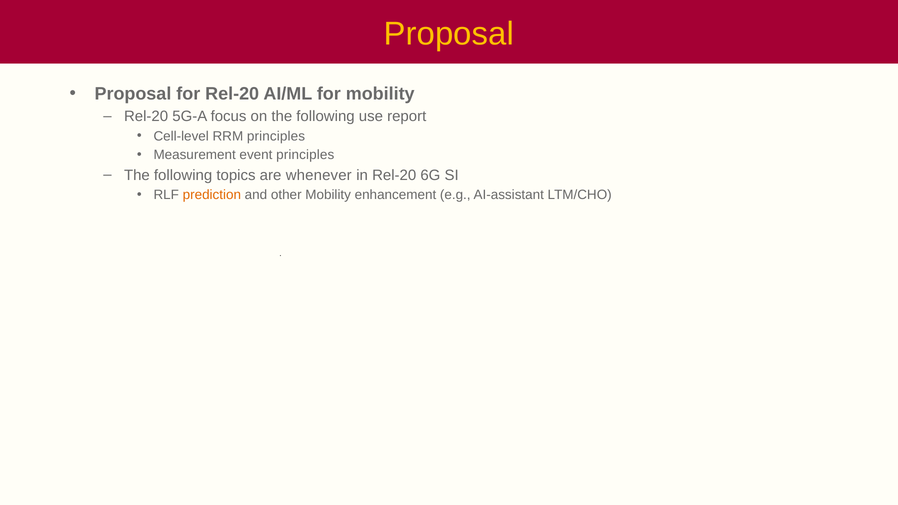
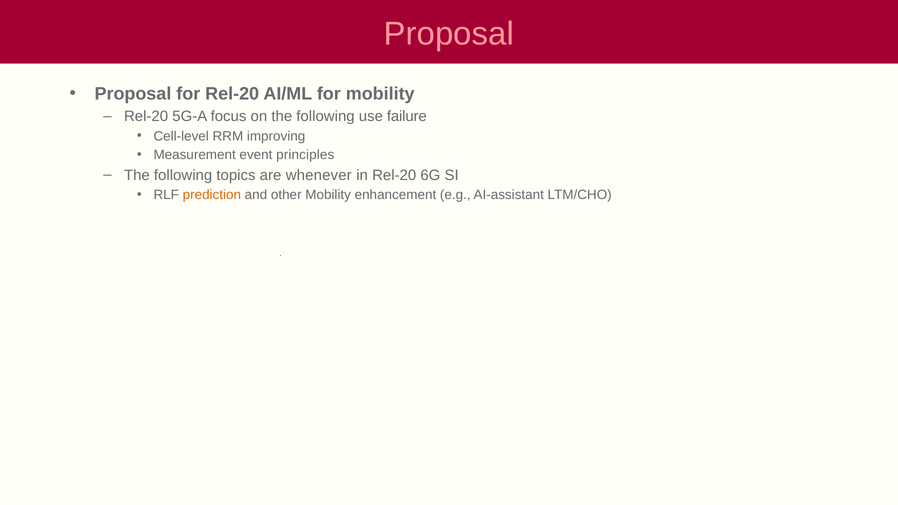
Proposal at (449, 34) colour: yellow -> pink
report: report -> failure
RRM principles: principles -> improving
